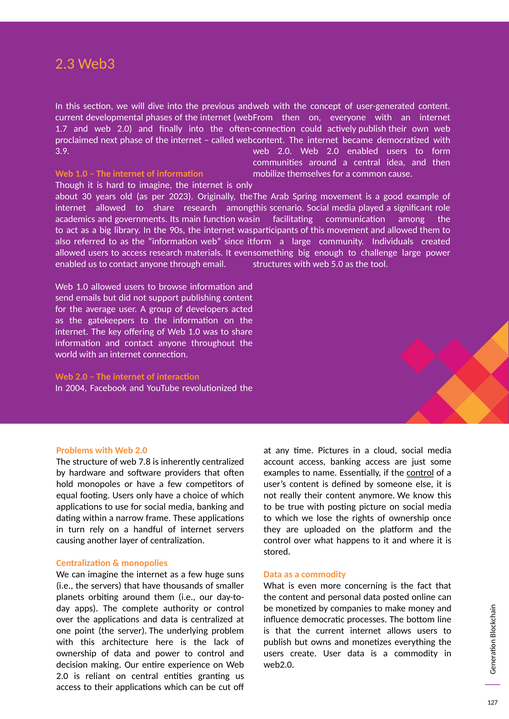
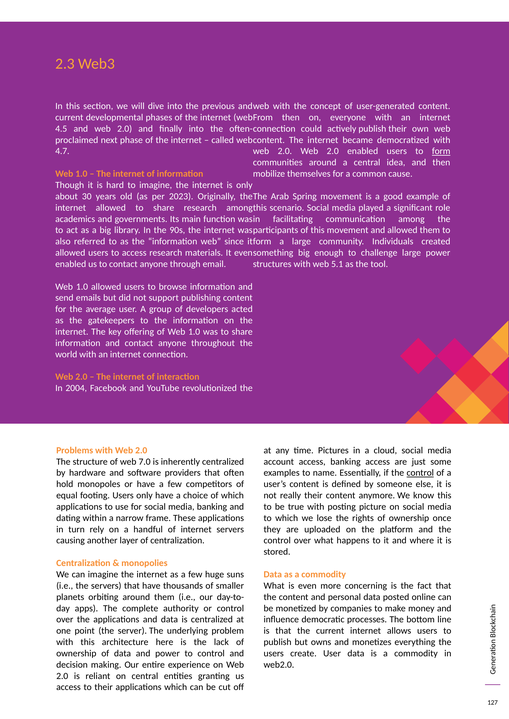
1.7: 1.7 -> 4.5
3.9: 3.9 -> 4.7
form at (441, 151) underline: none -> present
5.0: 5.0 -> 5.1
7.8: 7.8 -> 7.0
